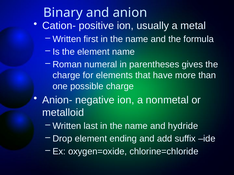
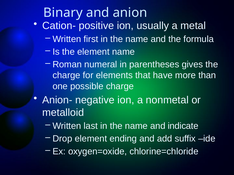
hydride: hydride -> indicate
